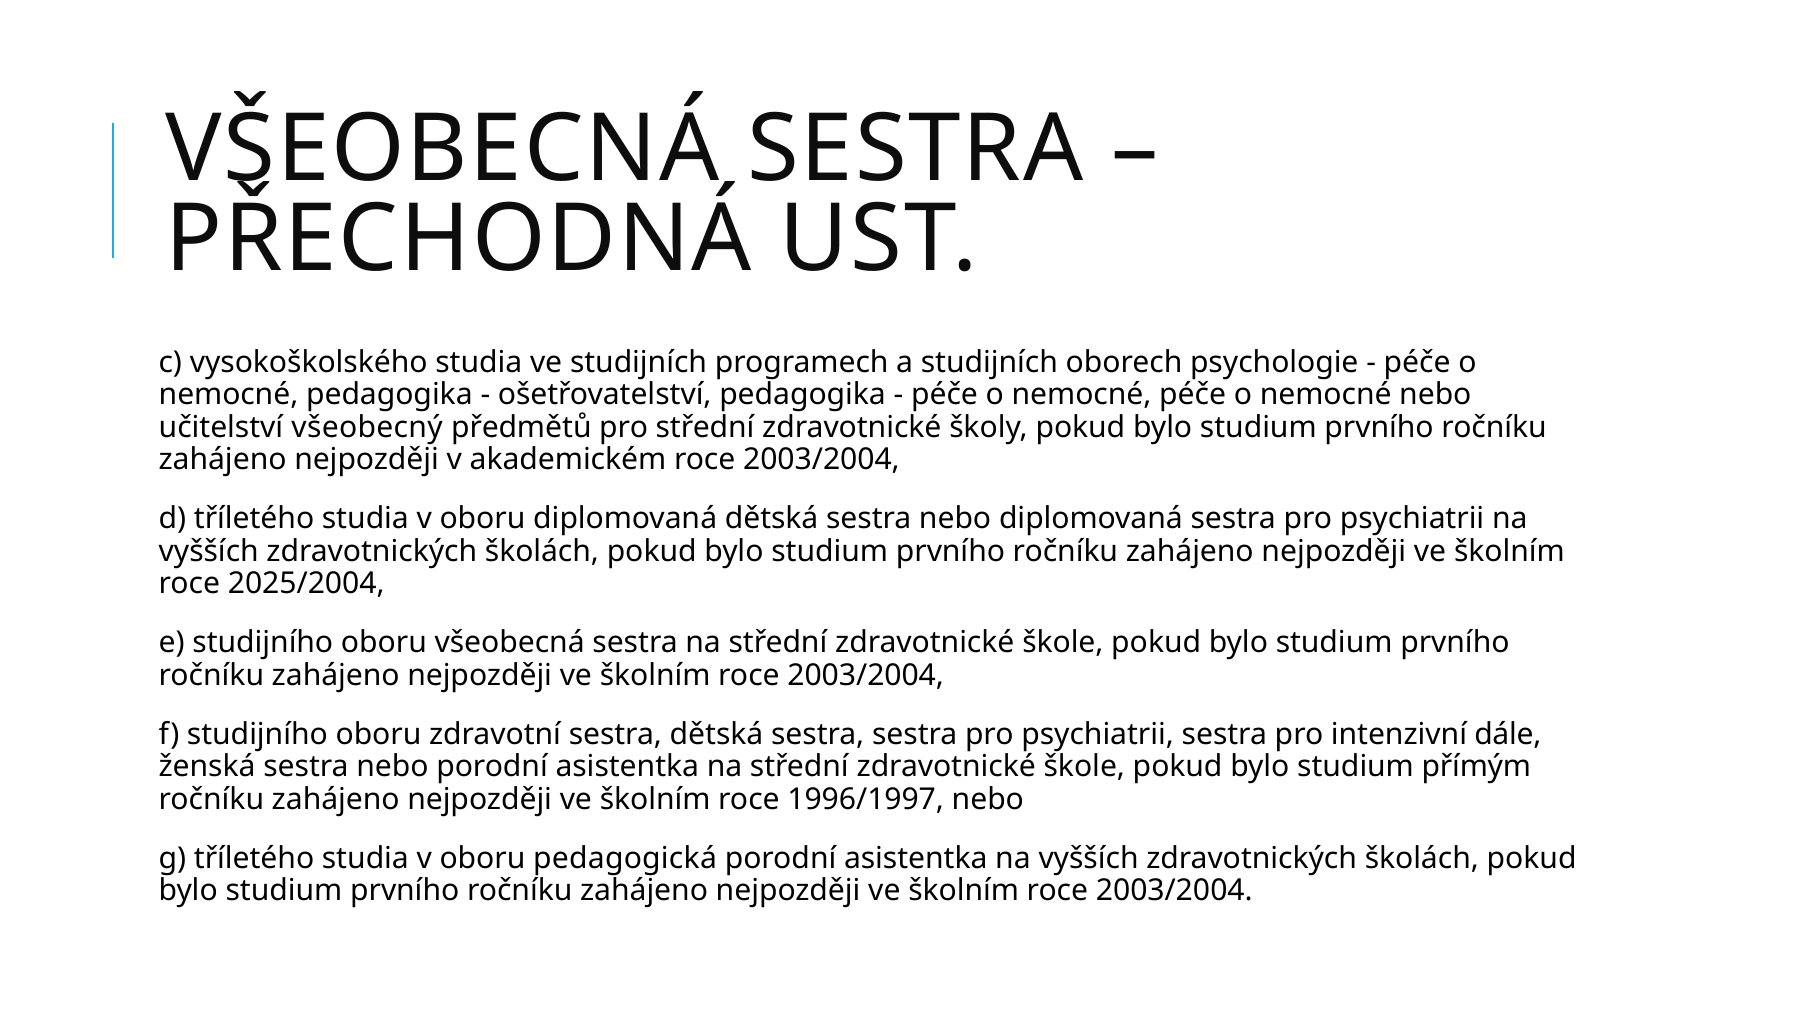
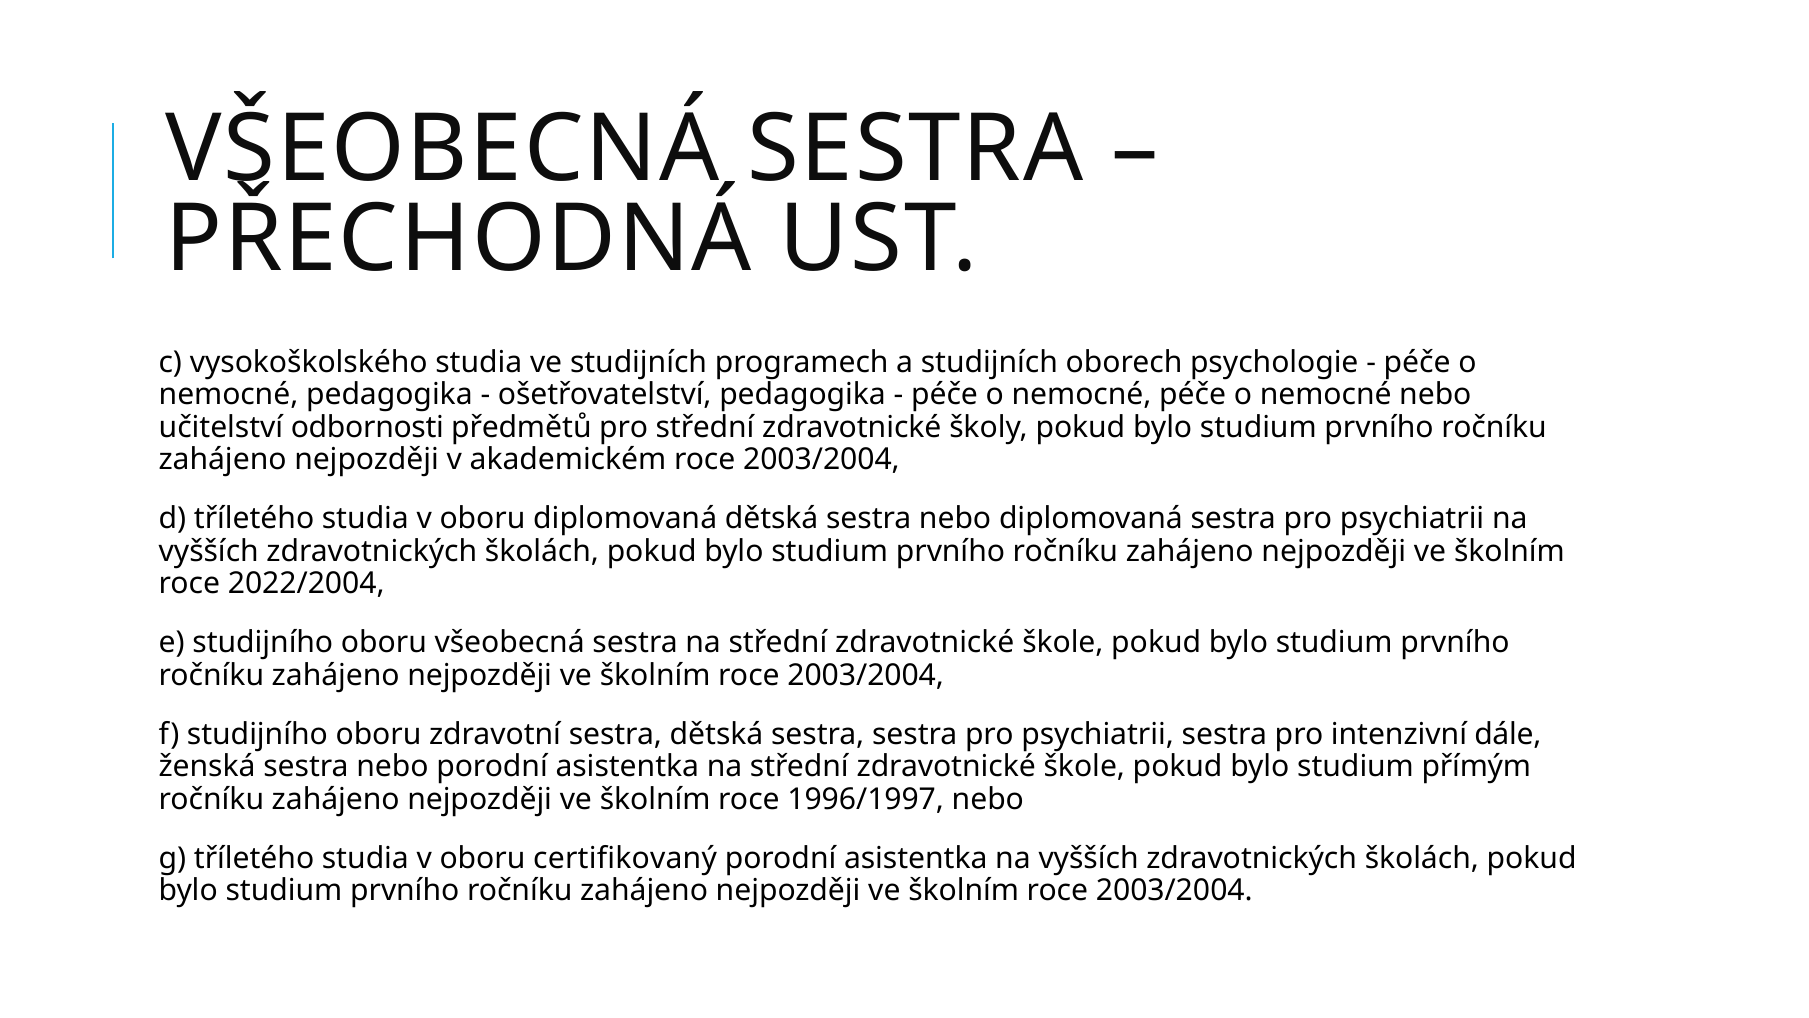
všeobecný: všeobecný -> odbornosti
2025/2004: 2025/2004 -> 2022/2004
pedagogická: pedagogická -> certifikovaný
